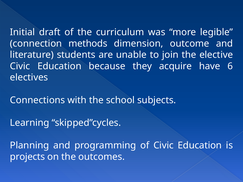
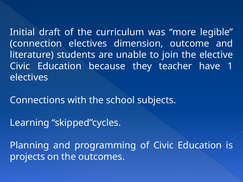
connection methods: methods -> electives
acquire: acquire -> teacher
6: 6 -> 1
